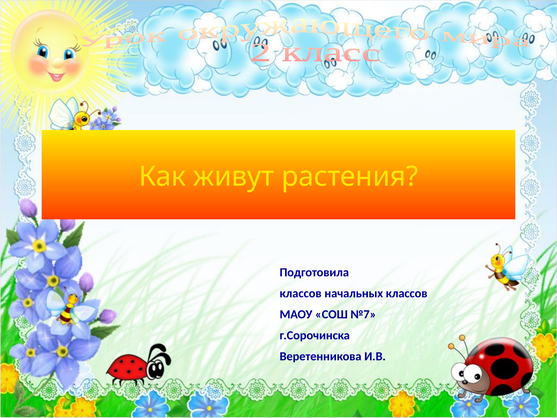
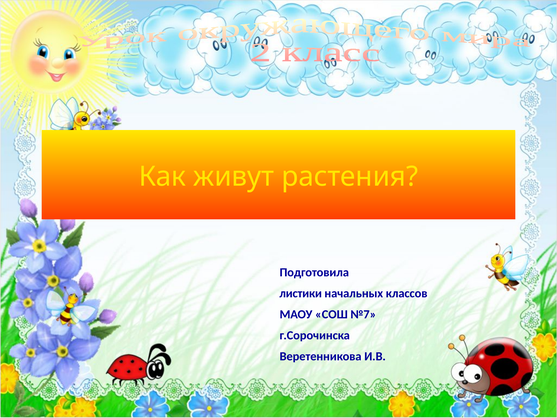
классов at (301, 293): классов -> листики
